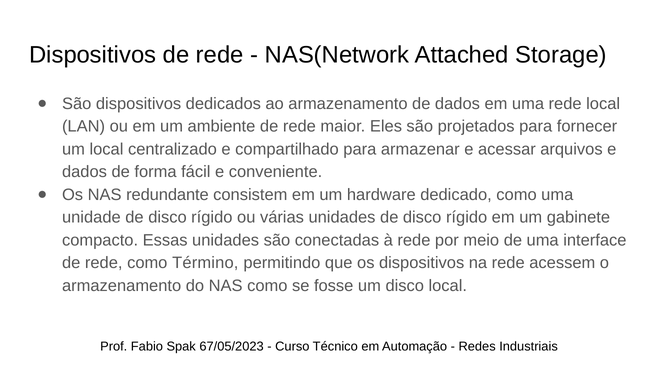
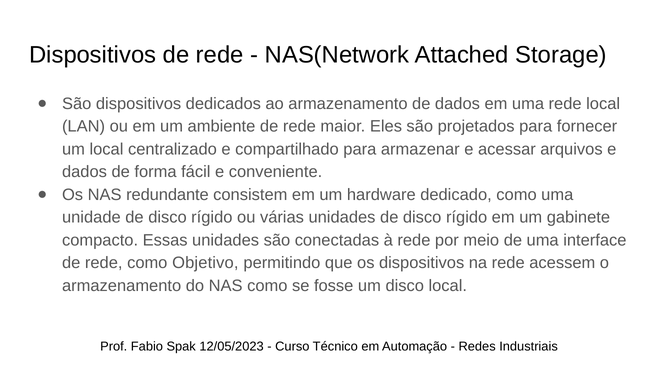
Término: Término -> Objetivo
67/05/2023: 67/05/2023 -> 12/05/2023
